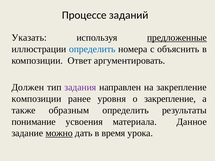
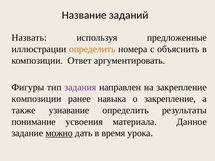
Процессе: Процессе -> Название
Указать: Указать -> Назвать
предложенные underline: present -> none
определить at (92, 49) colour: blue -> orange
Должен: Должен -> Фигуры
уровня: уровня -> навыка
образным: образным -> узнавание
